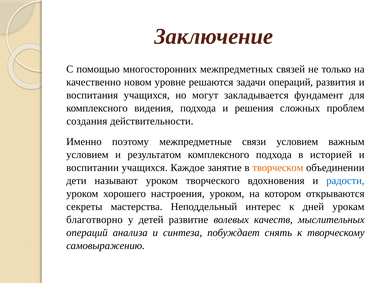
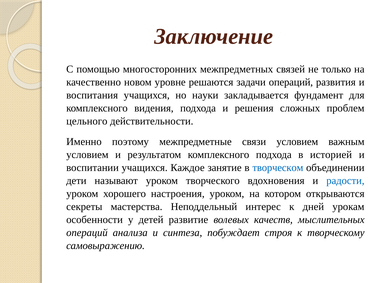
могут: могут -> науки
создания: создания -> цельного
творческом colour: orange -> blue
благотворно: благотворно -> особенности
снять: снять -> строя
